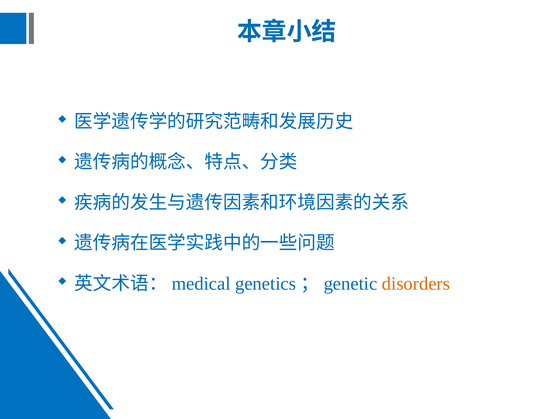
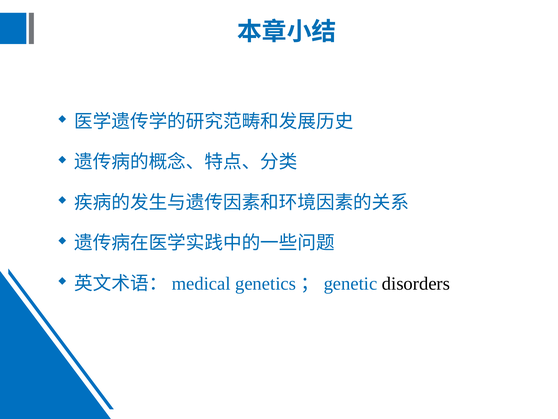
disorders colour: orange -> black
